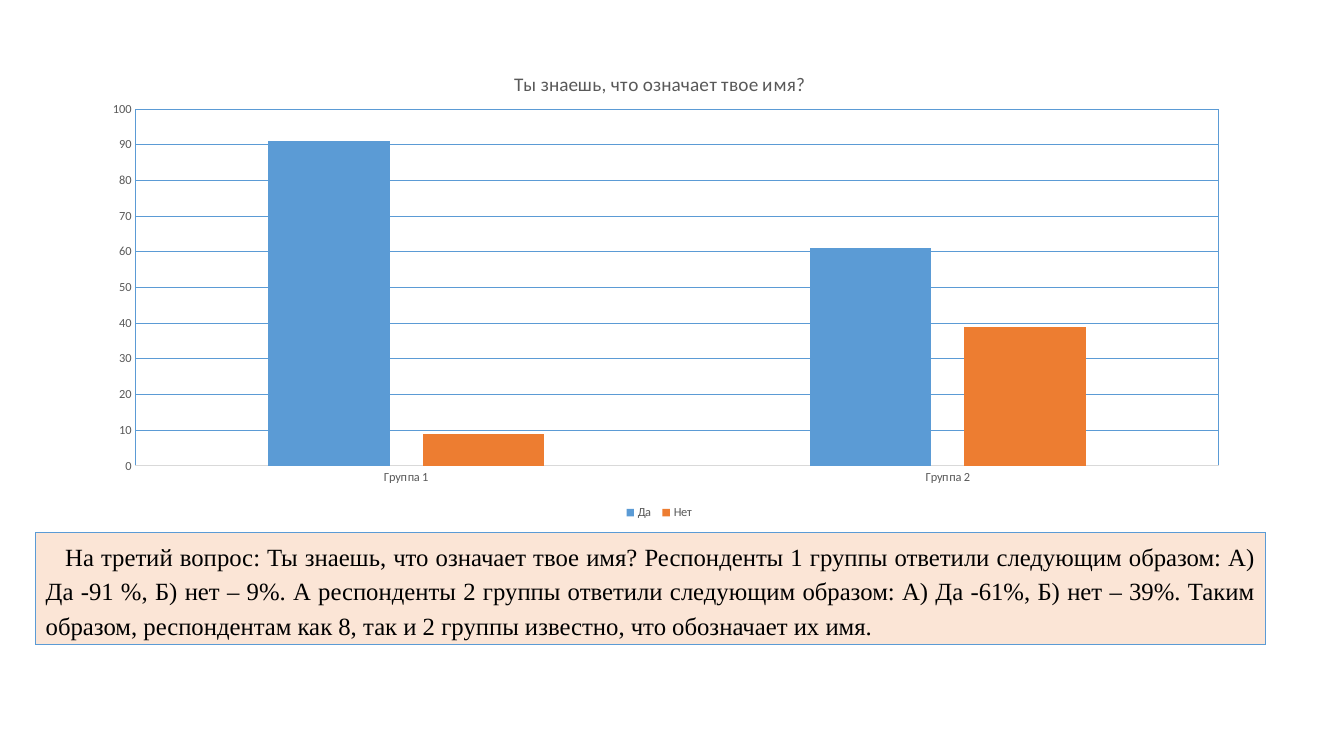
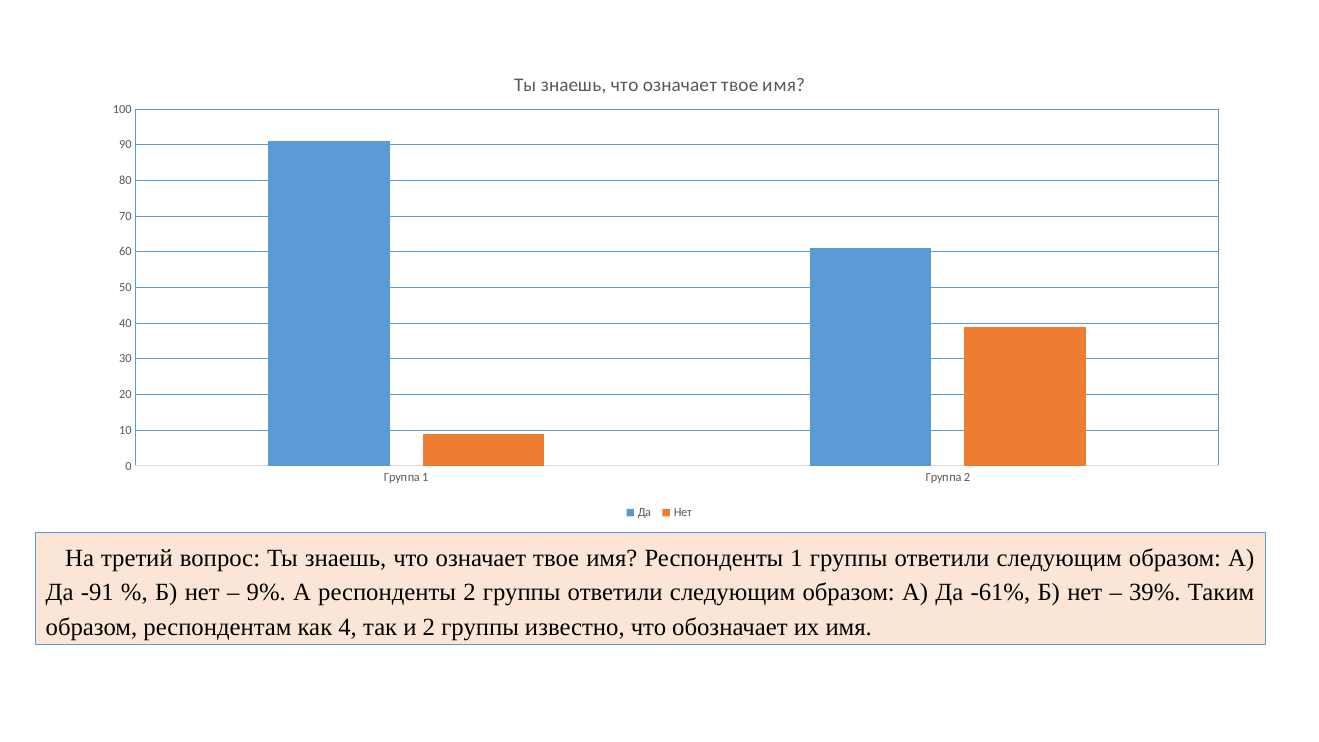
8: 8 -> 4
